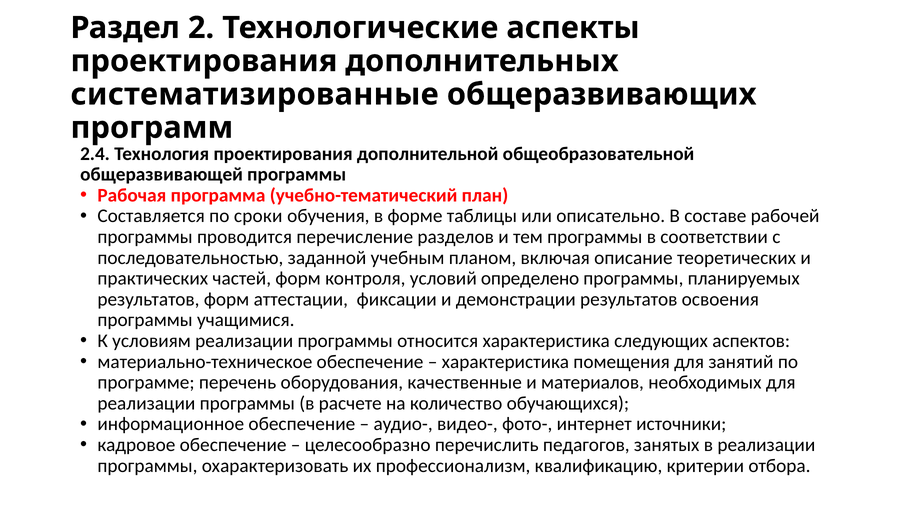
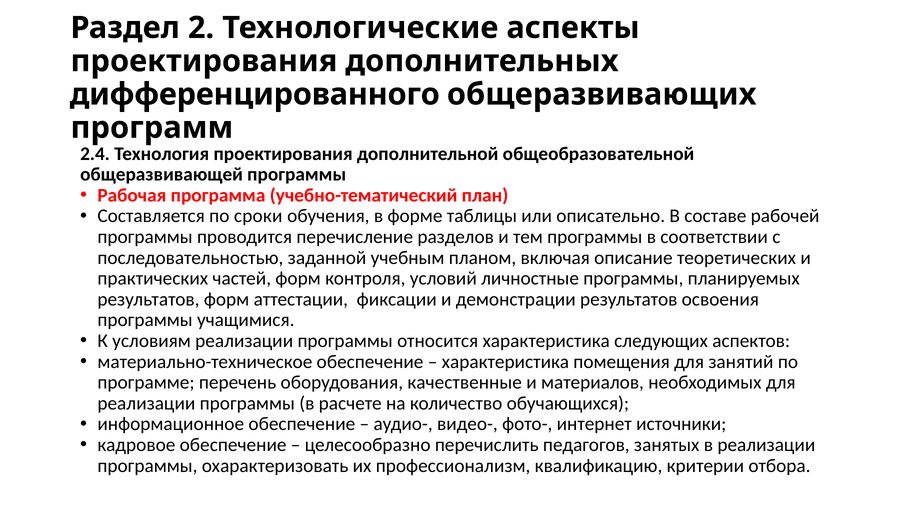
систематизированные: систематизированные -> дифференцированного
определено: определено -> личностные
